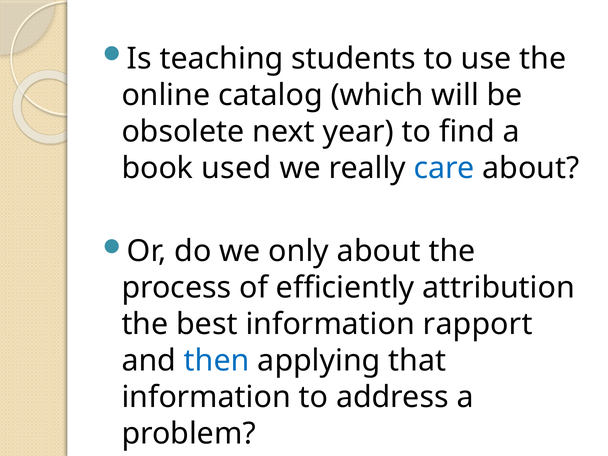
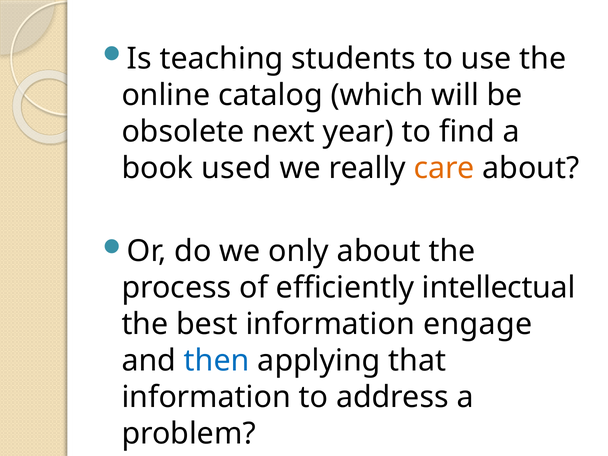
care colour: blue -> orange
attribution: attribution -> intellectual
rapport: rapport -> engage
